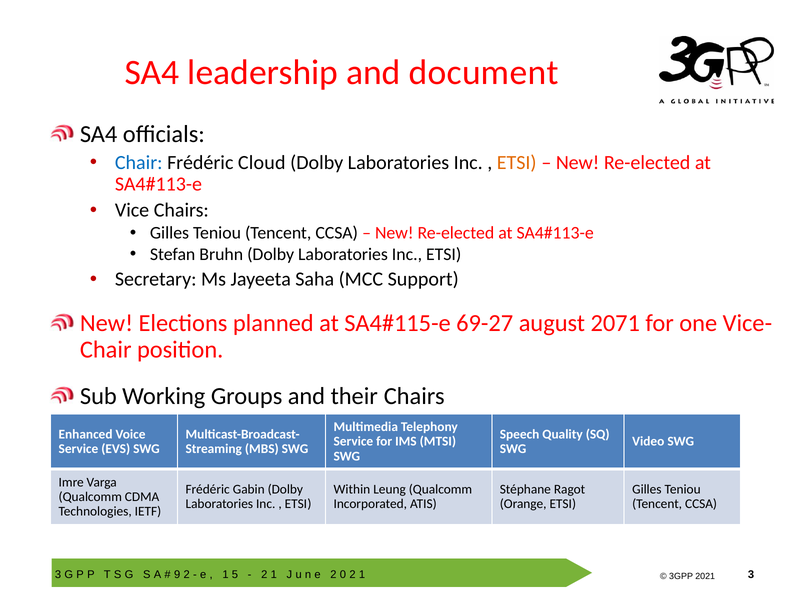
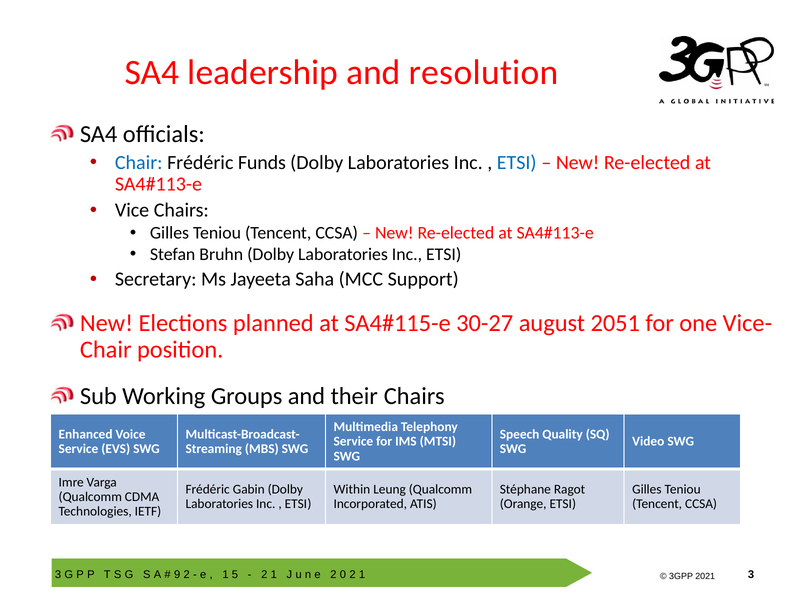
document: document -> resolution
Cloud: Cloud -> Funds
ETSI at (517, 162) colour: orange -> blue
69-27: 69-27 -> 30-27
2071: 2071 -> 2051
